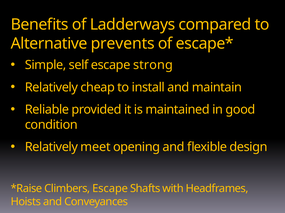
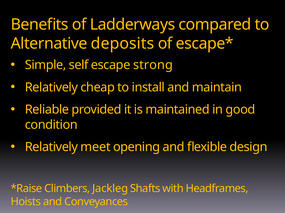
prevents: prevents -> deposits
Climbers Escape: Escape -> Jackleg
